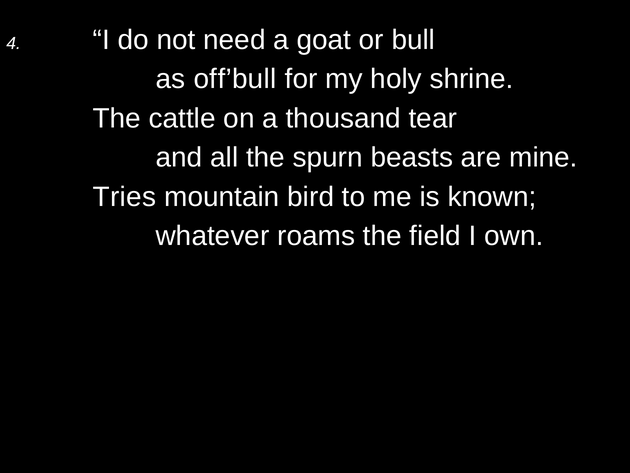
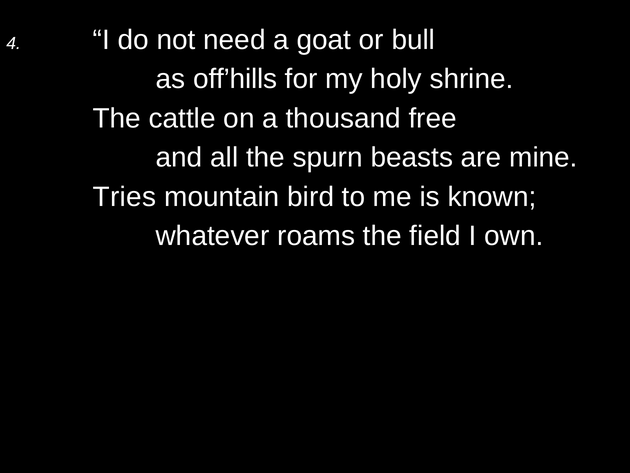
off’bull: off’bull -> off’hills
tear: tear -> free
